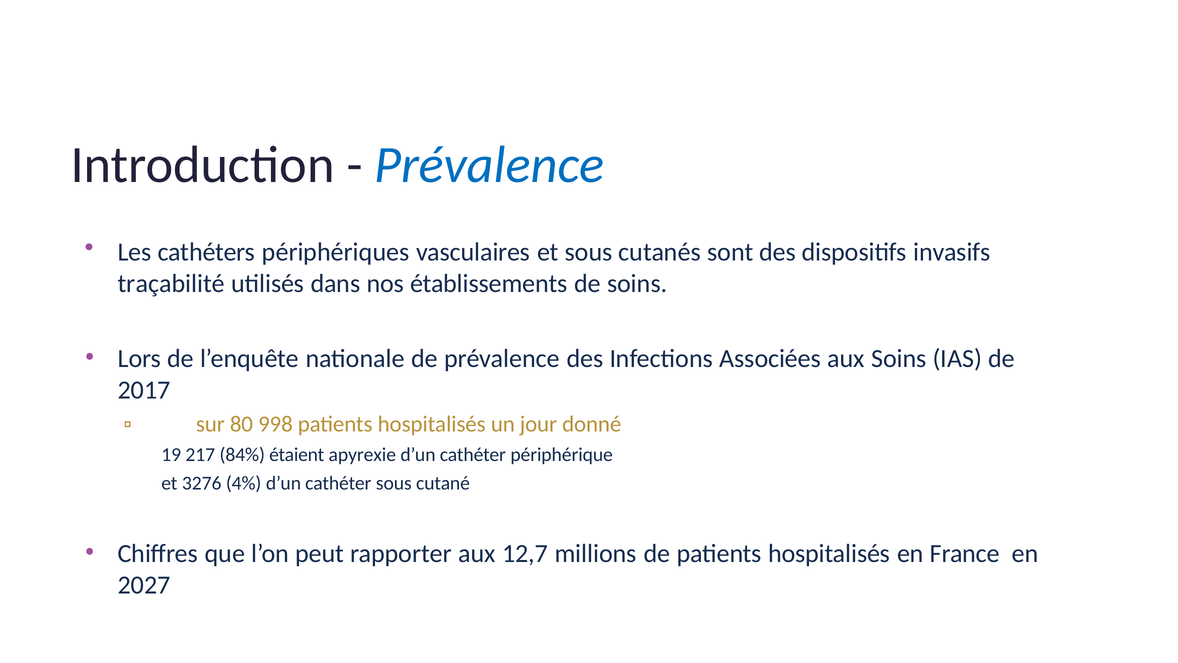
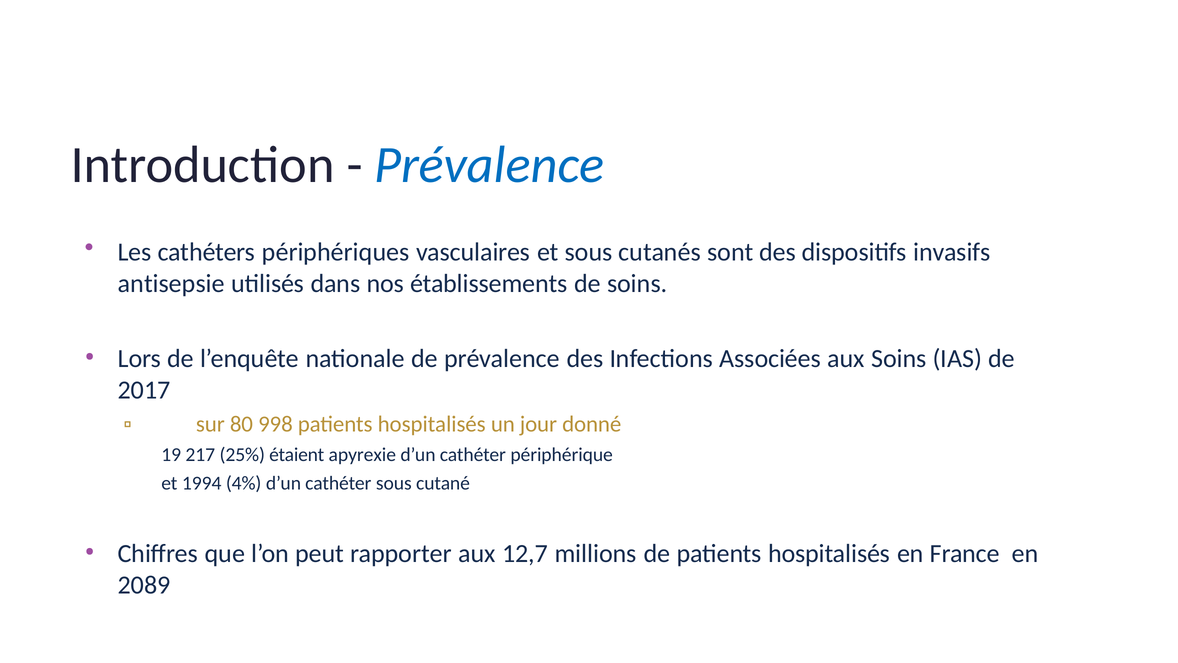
traçabilité: traçabilité -> antisepsie
84%: 84% -> 25%
3276: 3276 -> 1994
2027: 2027 -> 2089
